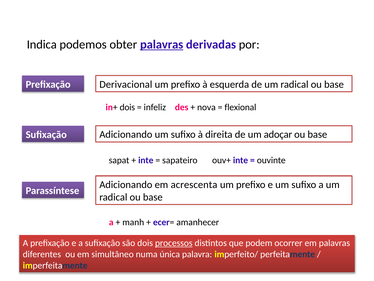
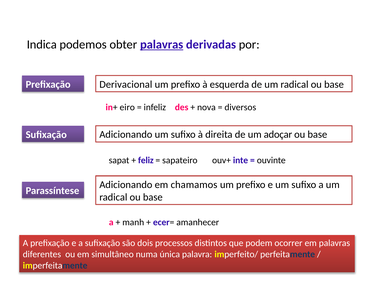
in+ dois: dois -> eiro
flexional: flexional -> diversos
inte at (146, 160): inte -> feliz
acrescenta: acrescenta -> chamamos
processos underline: present -> none
